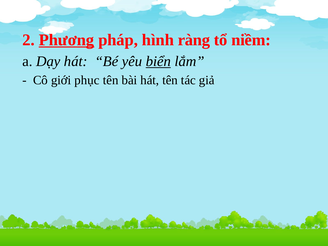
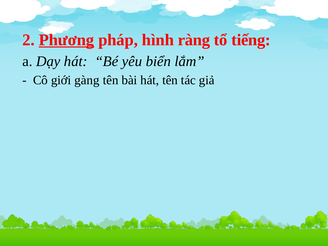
niềm: niềm -> tiếng
biển underline: present -> none
phục: phục -> gàng
